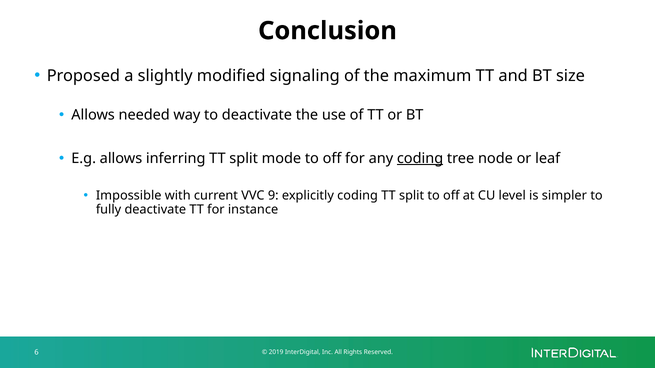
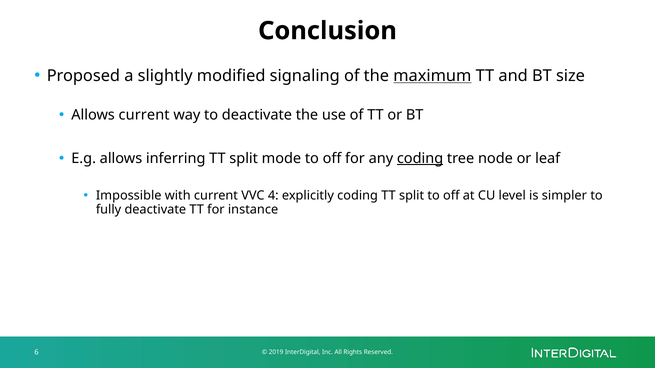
maximum underline: none -> present
Allows needed: needed -> current
9: 9 -> 4
